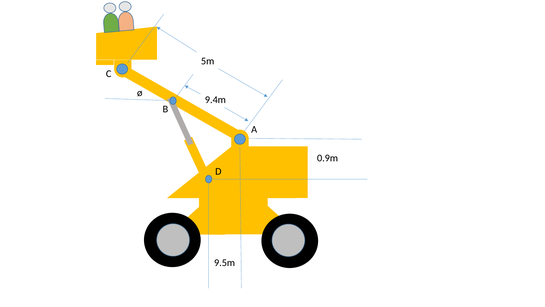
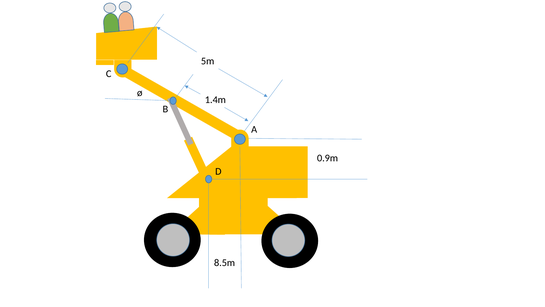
9.4m: 9.4m -> 1.4m
9.5m: 9.5m -> 8.5m
